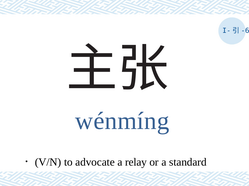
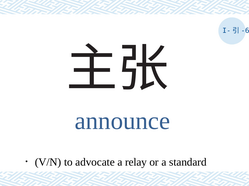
wénmíng: wénmíng -> announce
